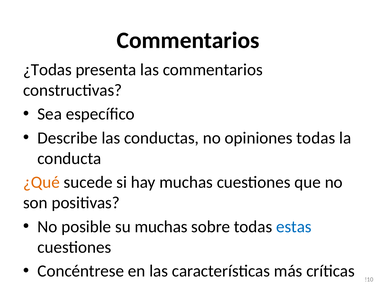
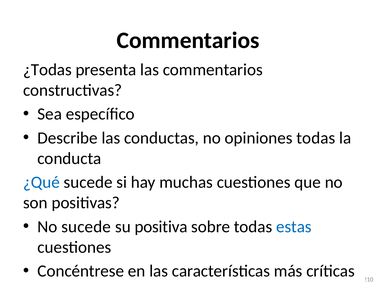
¿Qué colour: orange -> blue
No posible: posible -> sucede
su muchas: muchas -> positiva
